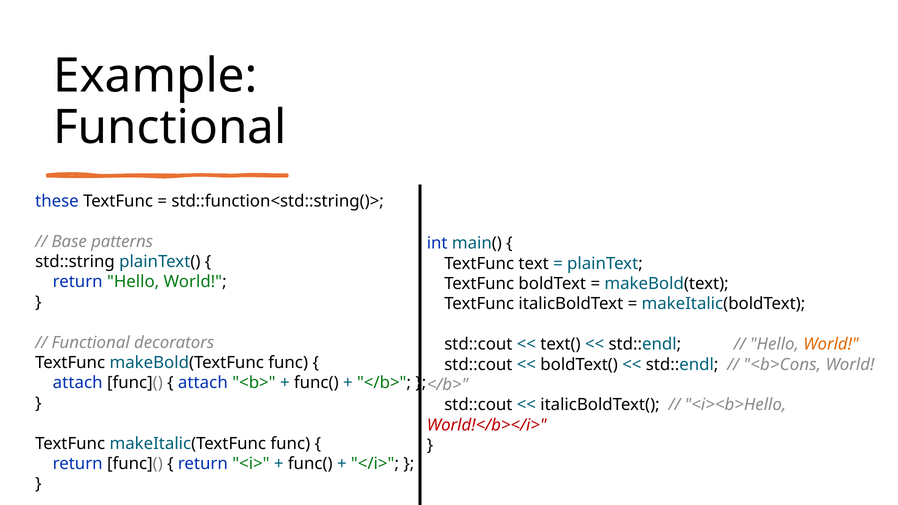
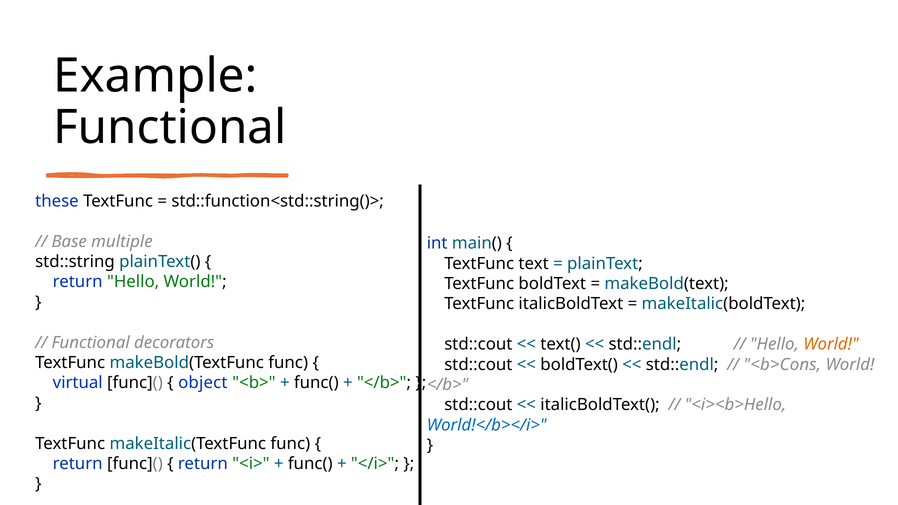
patterns: patterns -> multiple
attach at (78, 383): attach -> virtual
attach at (203, 383): attach -> object
World!</b></i> colour: red -> blue
